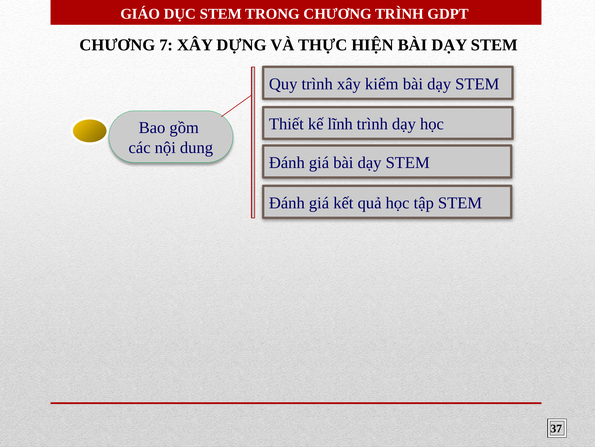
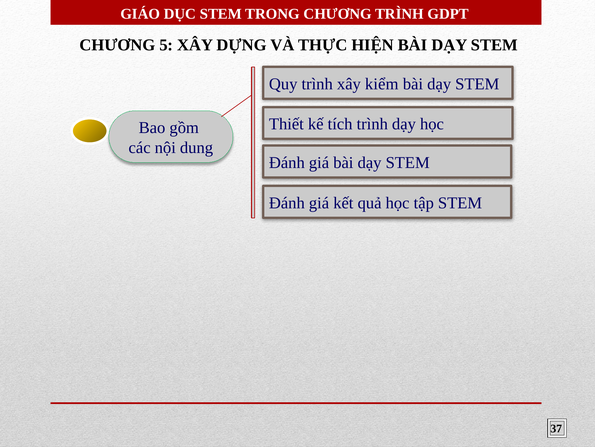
7: 7 -> 5
lĩnh: lĩnh -> tích
